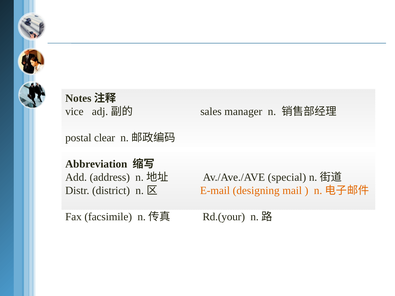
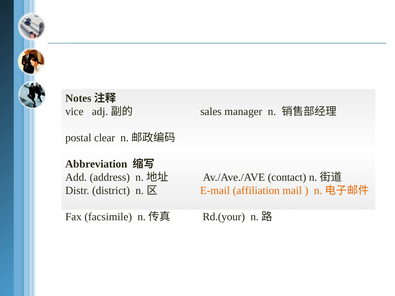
special: special -> contact
designing: designing -> affiliation
